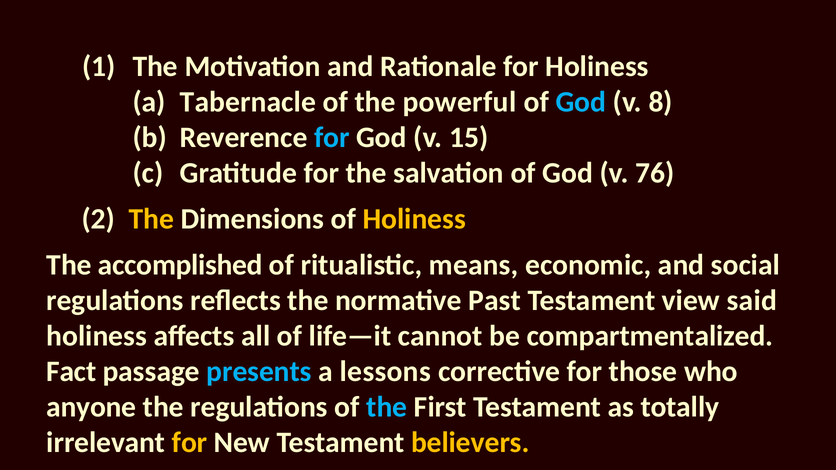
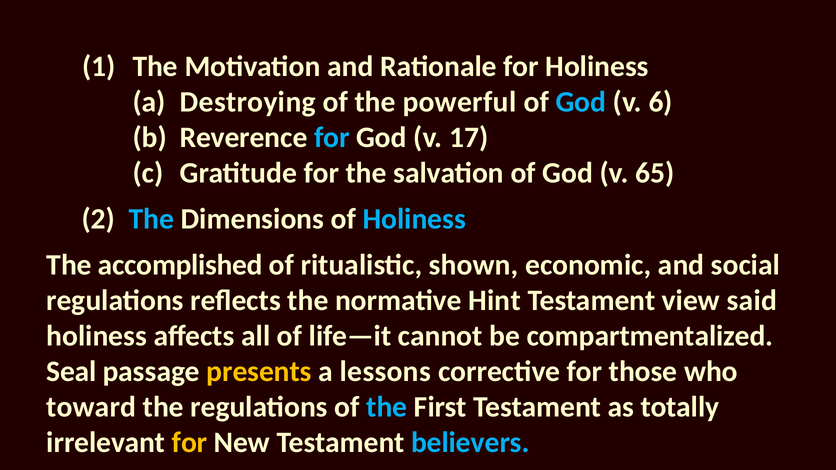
Tabernacle: Tabernacle -> Destroying
8: 8 -> 6
15: 15 -> 17
76: 76 -> 65
The at (152, 219) colour: yellow -> light blue
Holiness at (414, 219) colour: yellow -> light blue
means: means -> shown
Past: Past -> Hint
Fact: Fact -> Seal
presents colour: light blue -> yellow
anyone: anyone -> toward
believers colour: yellow -> light blue
